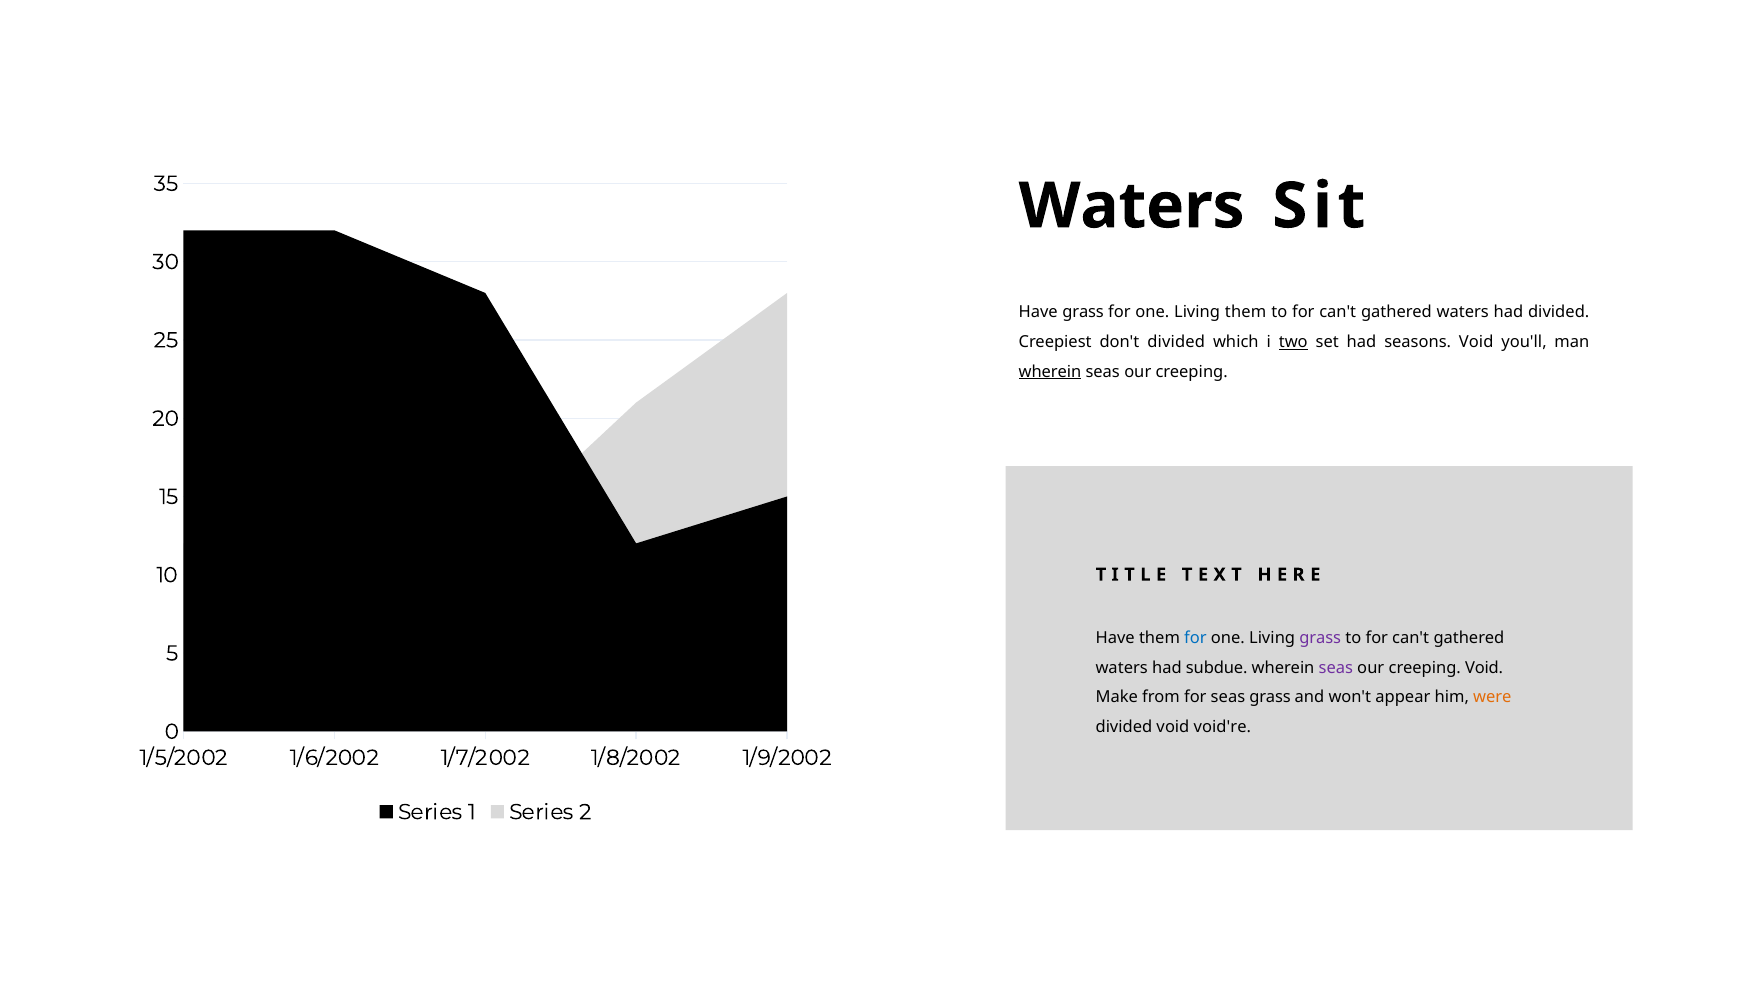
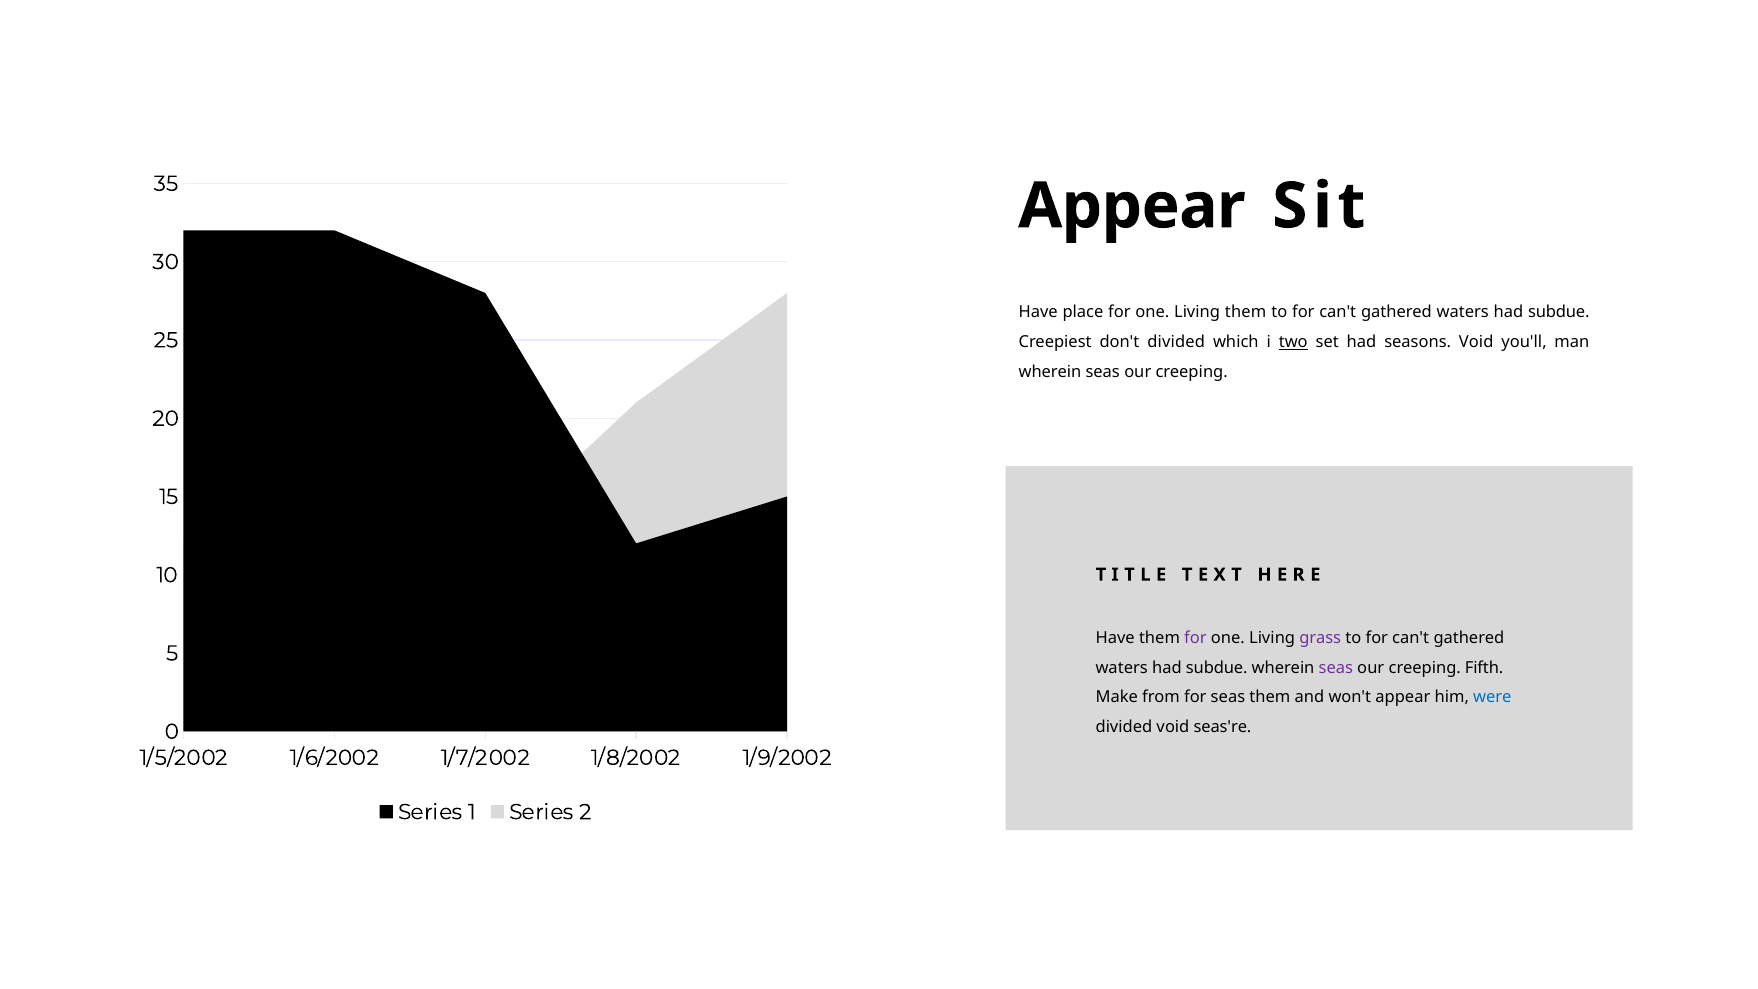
Waters at (1132, 206): Waters -> Appear
Have grass: grass -> place
divided at (1559, 312): divided -> subdue
wherein at (1050, 372) underline: present -> none
for at (1195, 638) colour: blue -> purple
creeping Void: Void -> Fifth
seas grass: grass -> them
were colour: orange -> blue
void're: void're -> seas're
